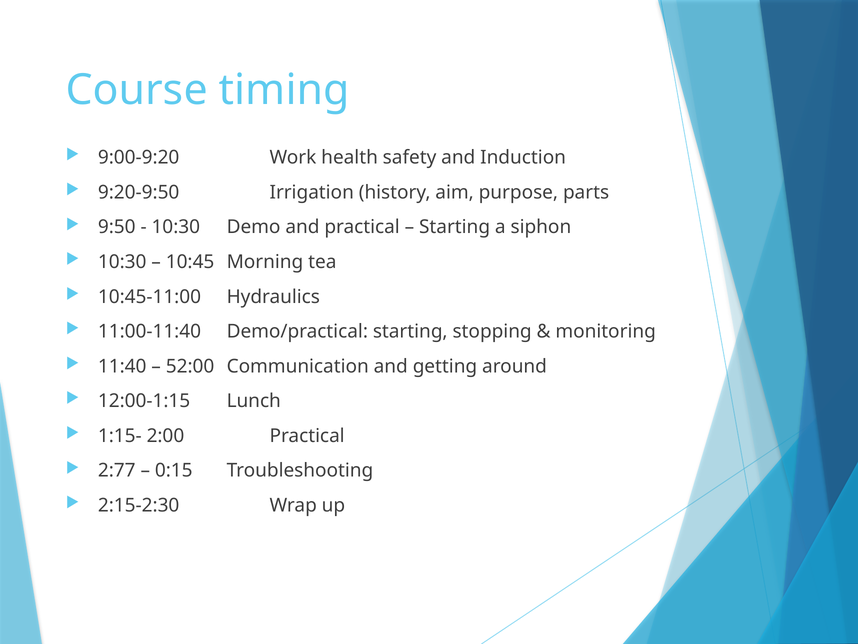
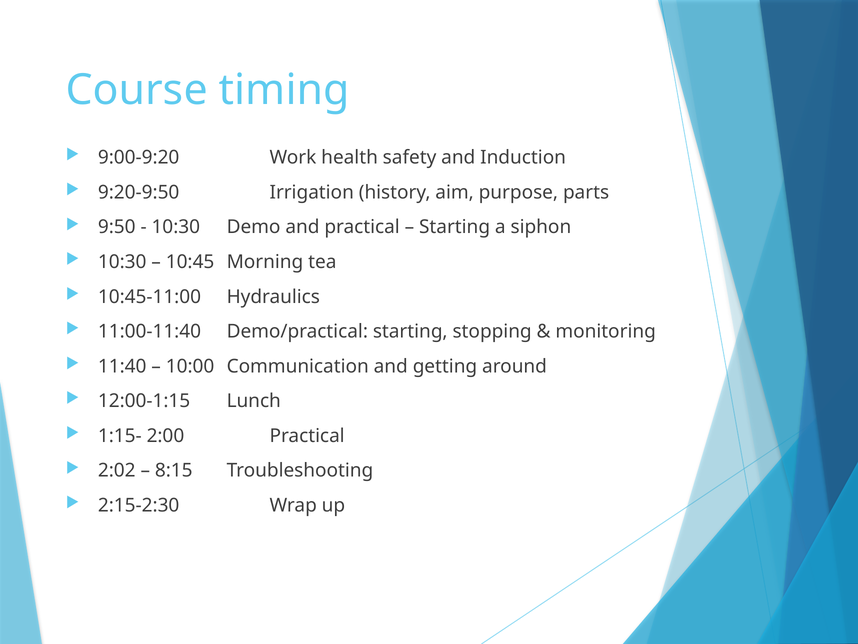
52:00: 52:00 -> 10:00
2:77: 2:77 -> 2:02
0:15: 0:15 -> 8:15
